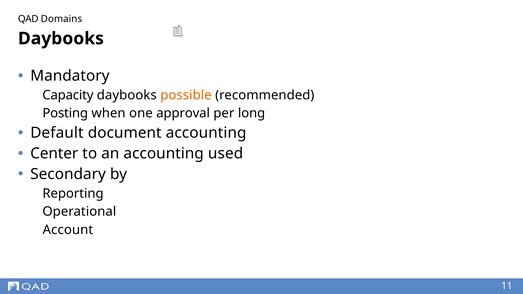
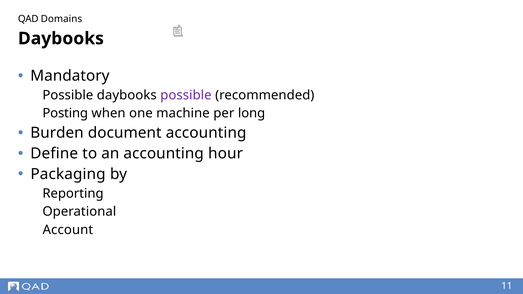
Capacity at (68, 95): Capacity -> Possible
possible at (186, 95) colour: orange -> purple
approval: approval -> machine
Default: Default -> Burden
Center: Center -> Define
used: used -> hour
Secondary: Secondary -> Packaging
